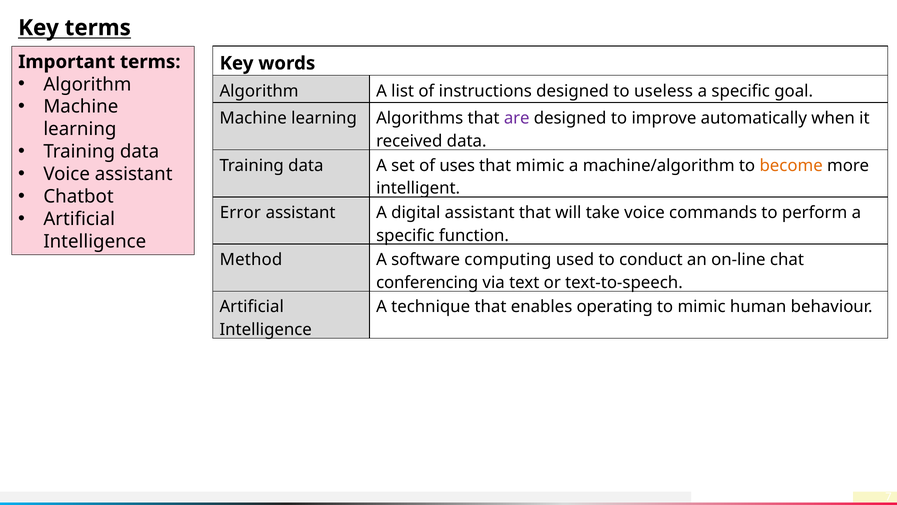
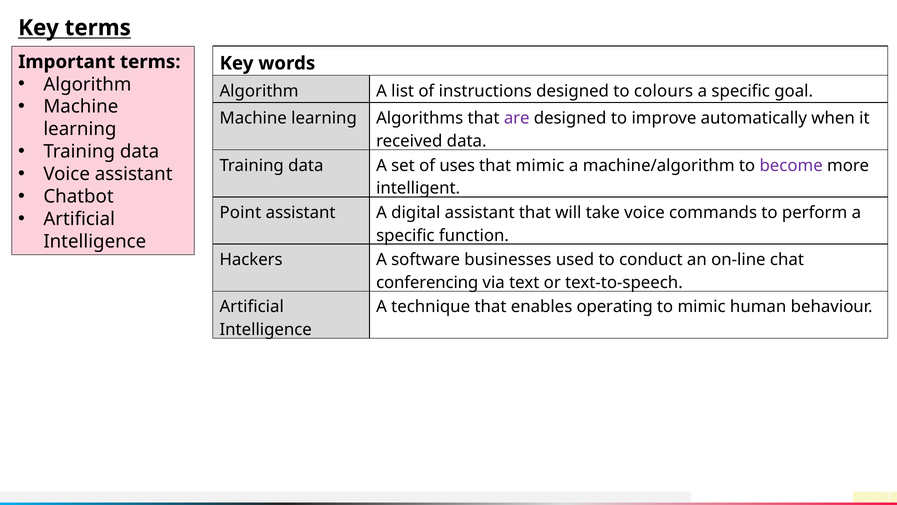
useless: useless -> colours
become colour: orange -> purple
Error: Error -> Point
Method: Method -> Hackers
computing: computing -> businesses
